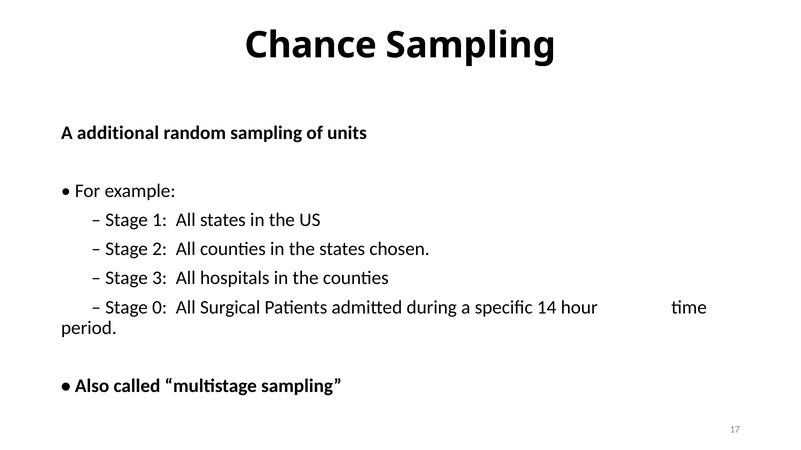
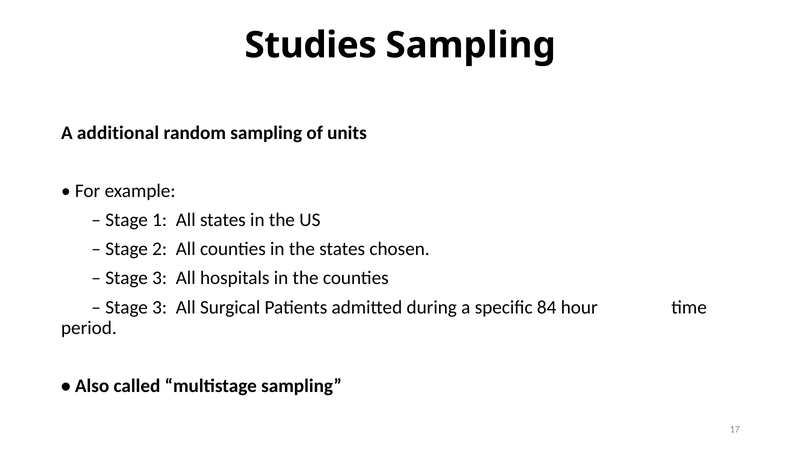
Chance: Chance -> Studies
0 at (160, 308): 0 -> 3
14: 14 -> 84
